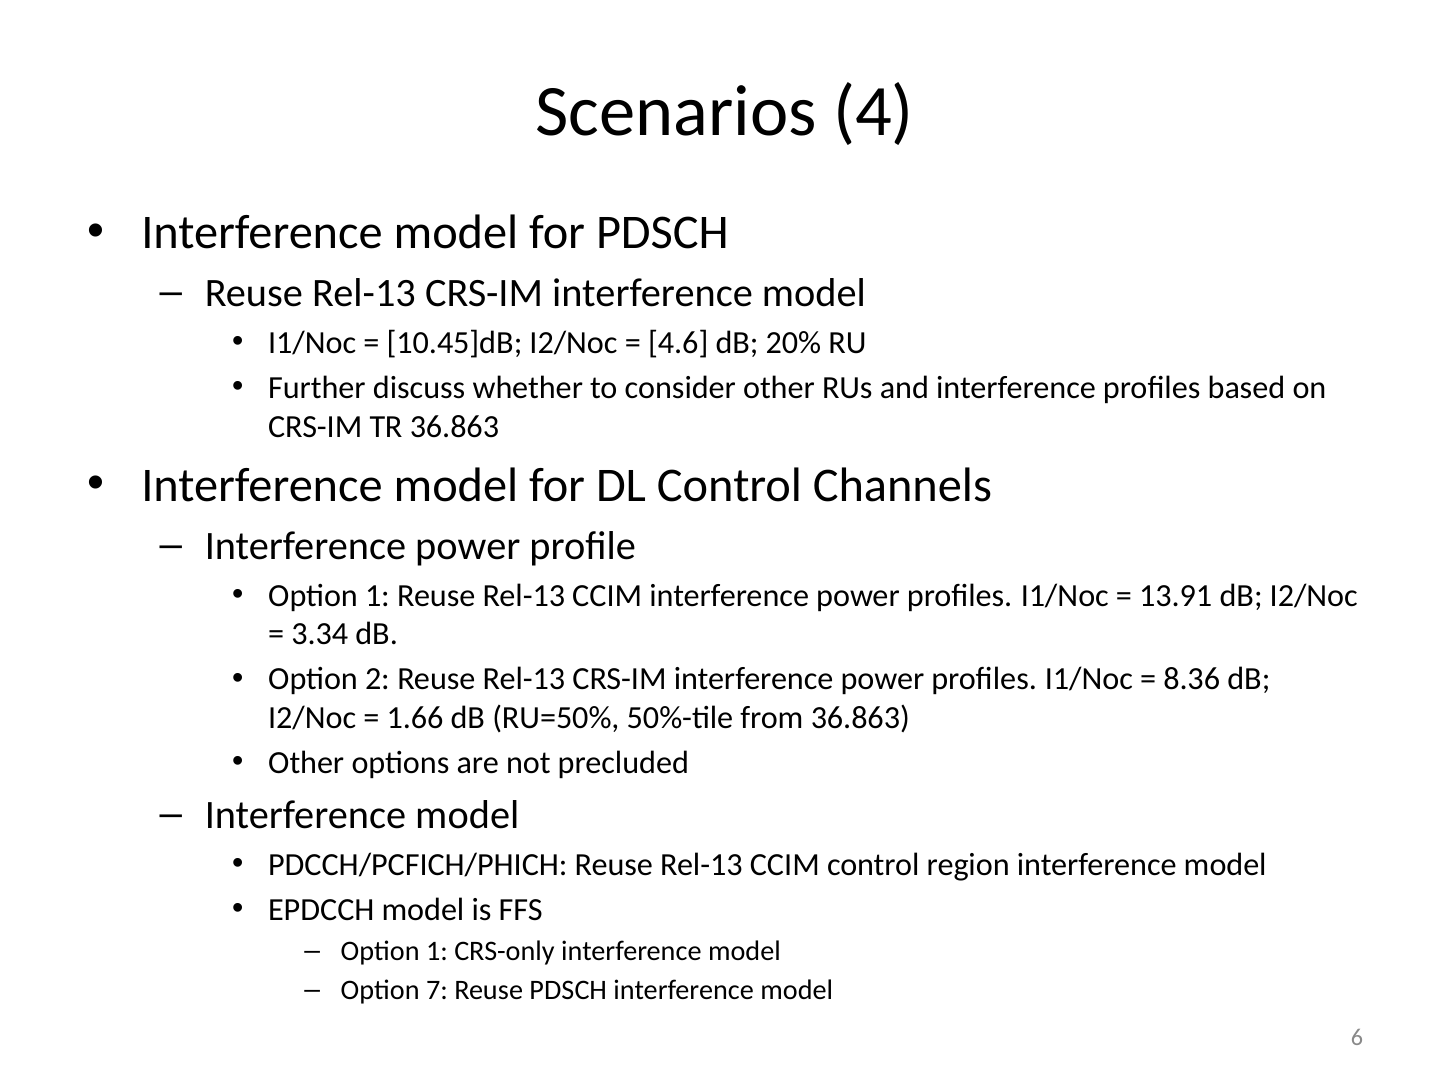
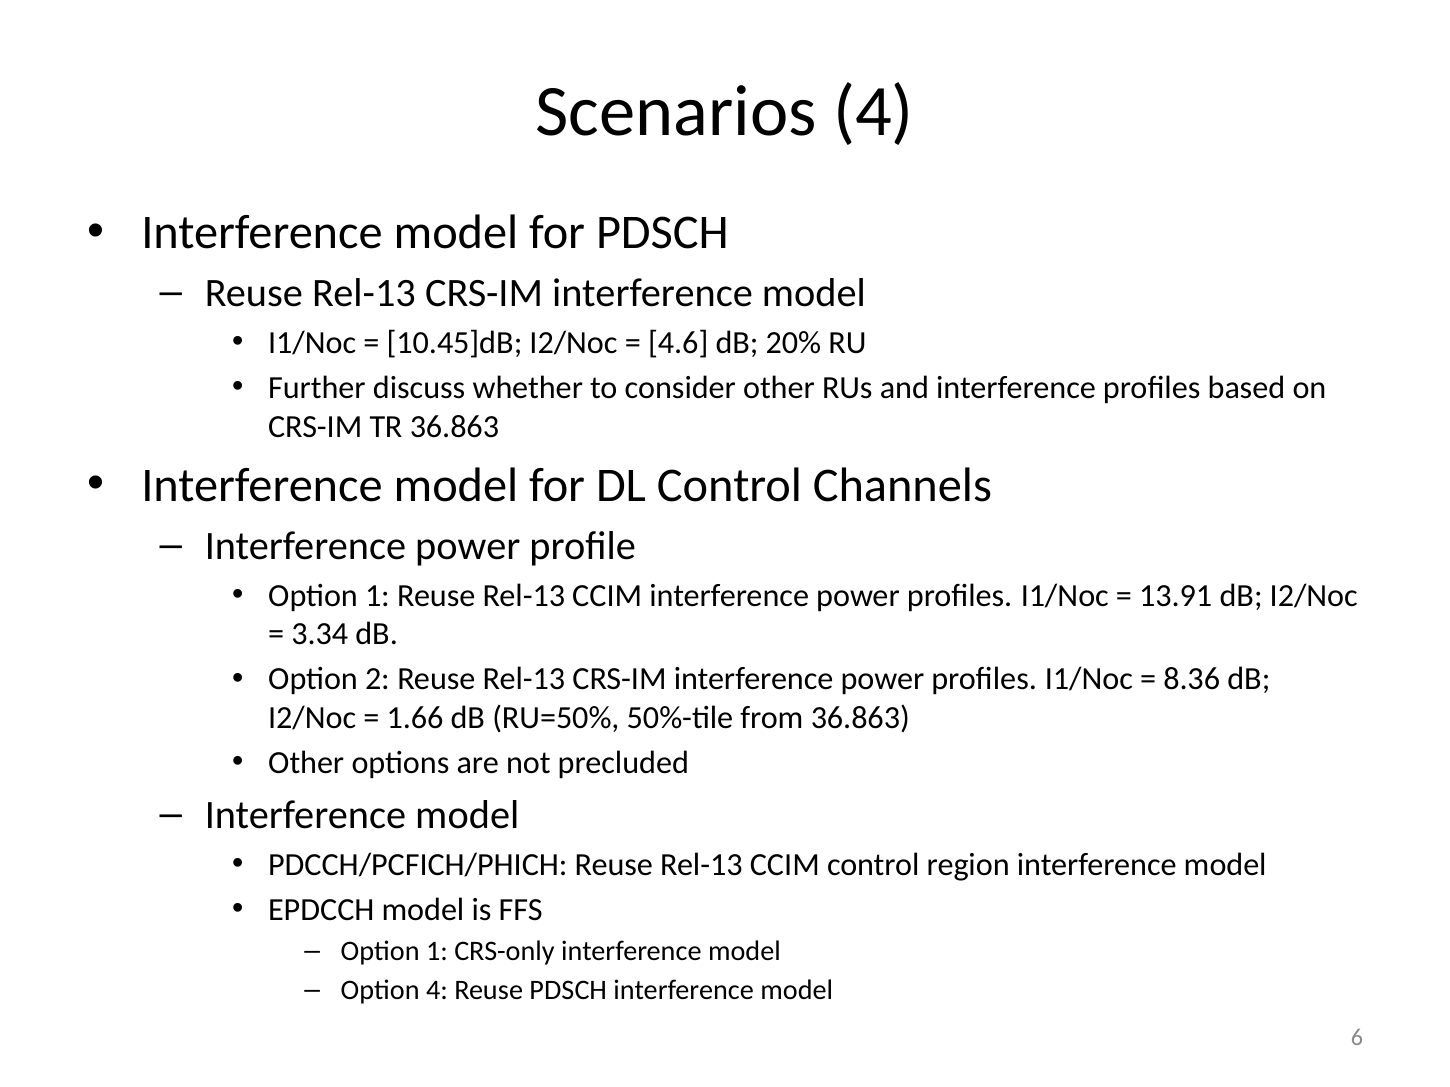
Option 7: 7 -> 4
